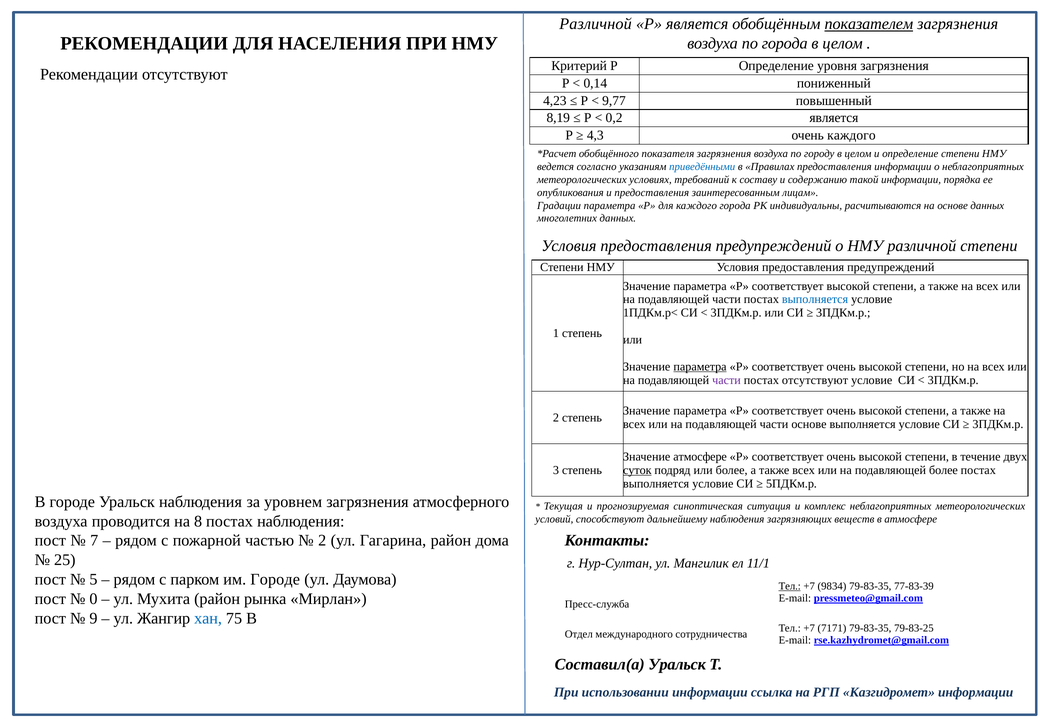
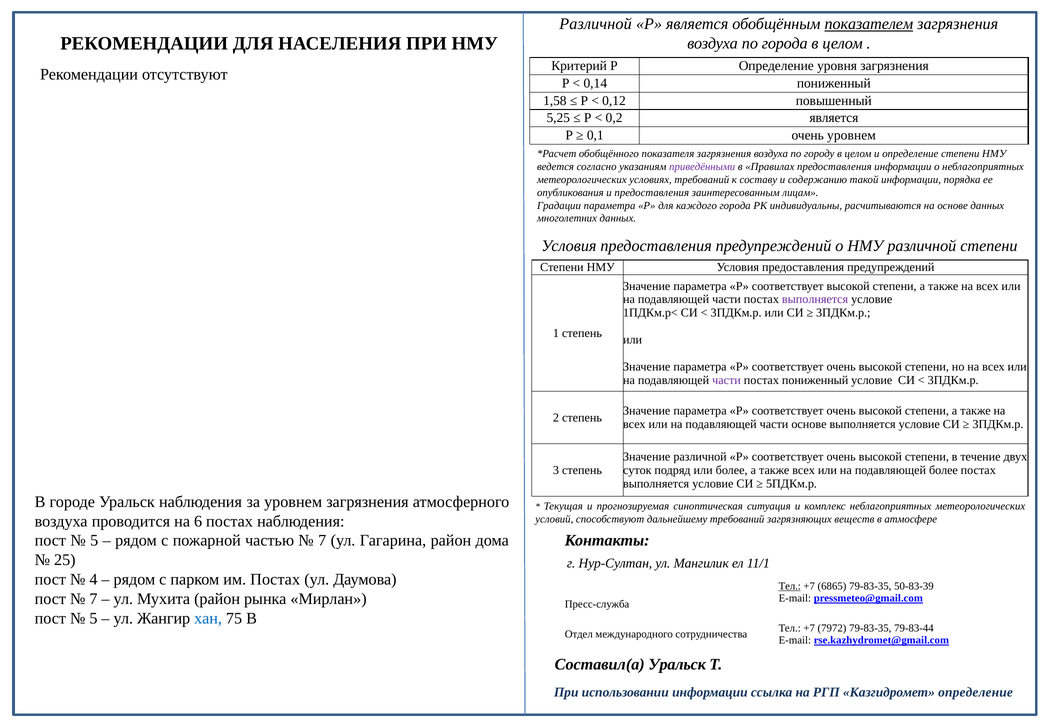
4,23: 4,23 -> 1,58
9,77: 9,77 -> 0,12
8,19: 8,19 -> 5,25
4,3: 4,3 -> 0,1
очень каждого: каждого -> уровнем
приведёнными colour: blue -> purple
выполняется at (815, 299) colour: blue -> purple
параметра at (700, 367) underline: present -> none
постах отсутствуют: отсутствуют -> пониженный
Значение атмосфере: атмосфере -> различной
суток underline: present -> none
8: 8 -> 6
дальнейшему наблюдения: наблюдения -> требований
7 at (94, 541): 7 -> 5
2 at (322, 541): 2 -> 7
5: 5 -> 4
им Городе: Городе -> Постах
9834: 9834 -> 6865
77-83-39: 77-83-39 -> 50-83-39
0 at (93, 599): 0 -> 7
9 at (93, 618): 9 -> 5
7171: 7171 -> 7972
79-83-25: 79-83-25 -> 79-83-44
Казгидромет информации: информации -> определение
